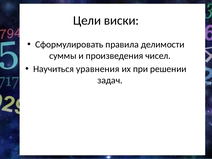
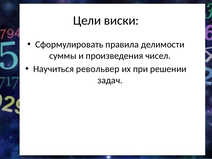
уравнения: уравнения -> револьвер
